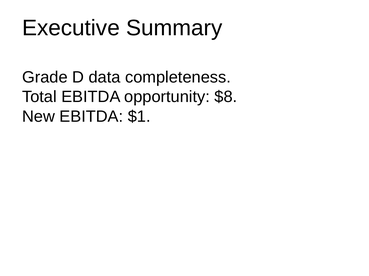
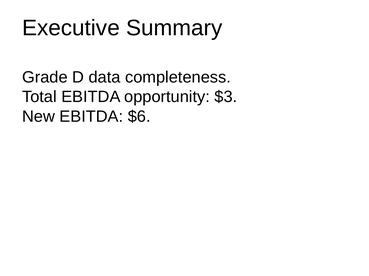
$8: $8 -> $3
$1: $1 -> $6
